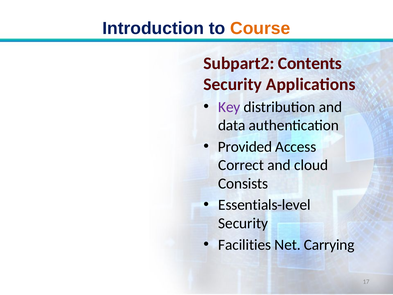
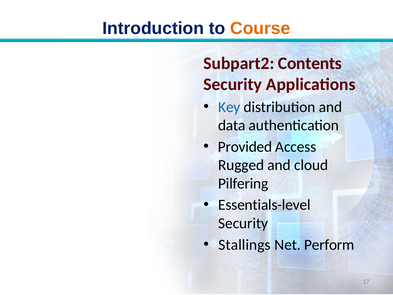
Key colour: purple -> blue
Correct: Correct -> Rugged
Consists: Consists -> Pilfering
Facilities: Facilities -> Stallings
Carrying: Carrying -> Perform
